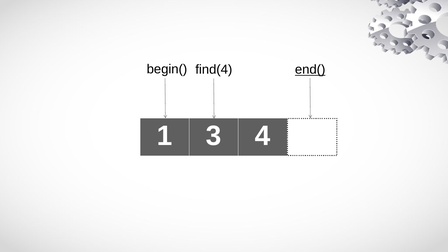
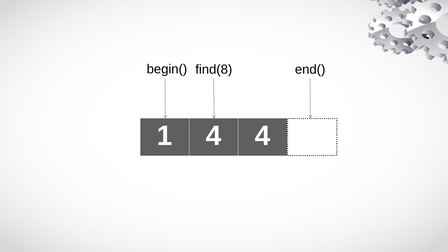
end( underline: present -> none
find(4: find(4 -> find(8
1 3: 3 -> 4
